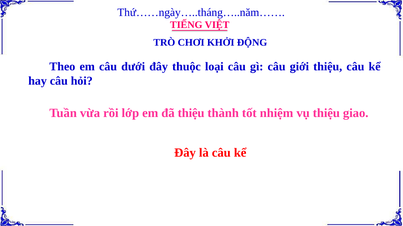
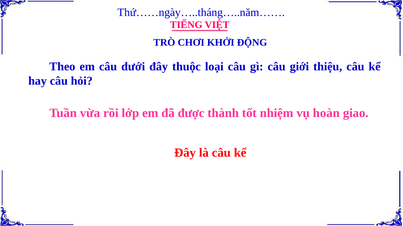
đã thiệu: thiệu -> được
vụ thiệu: thiệu -> hoàn
